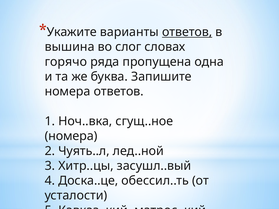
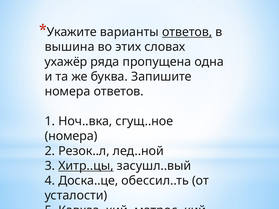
слог: слог -> этих
горячо: горячо -> ухажёр
Чуять..л: Чуять..л -> Резок..л
Хитр..цы underline: none -> present
